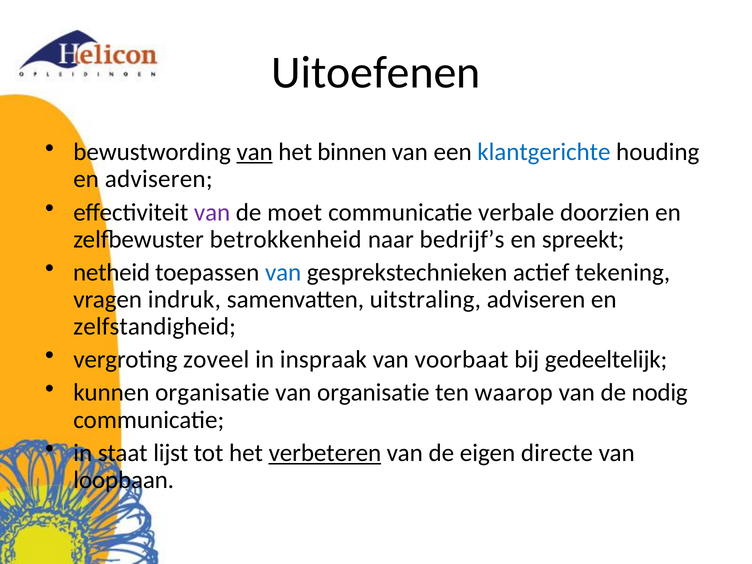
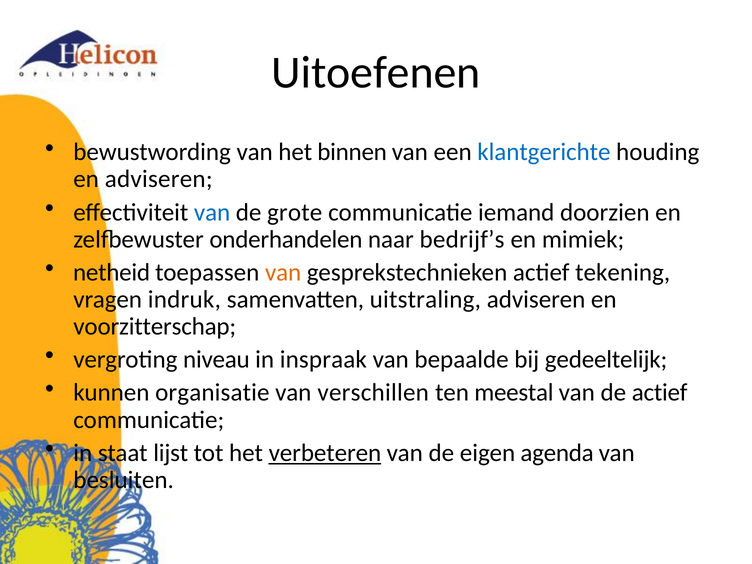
van at (255, 152) underline: present -> none
van at (212, 212) colour: purple -> blue
moet: moet -> grote
verbale: verbale -> iemand
betrokkenheid: betrokkenheid -> onderhandelen
spreekt: spreekt -> mimiek
van at (283, 272) colour: blue -> orange
zelfstandigheid: zelfstandigheid -> voorzitterschap
zoveel: zoveel -> niveau
voorbaat: voorbaat -> bepaalde
van organisatie: organisatie -> verschillen
waarop: waarop -> meestal
de nodig: nodig -> actief
directe: directe -> agenda
loopbaan: loopbaan -> besluiten
